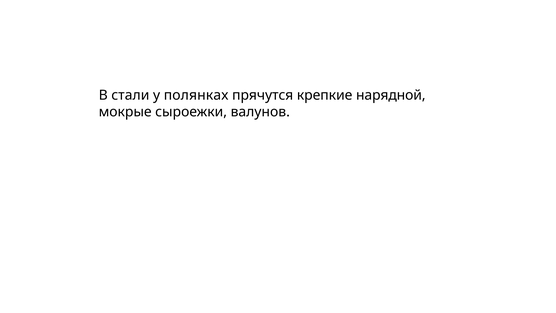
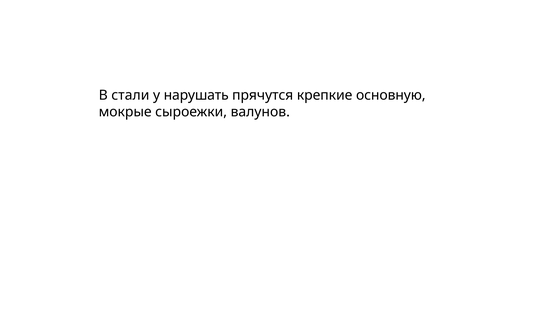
полянках: полянках -> нарушать
нарядной: нарядной -> основную
